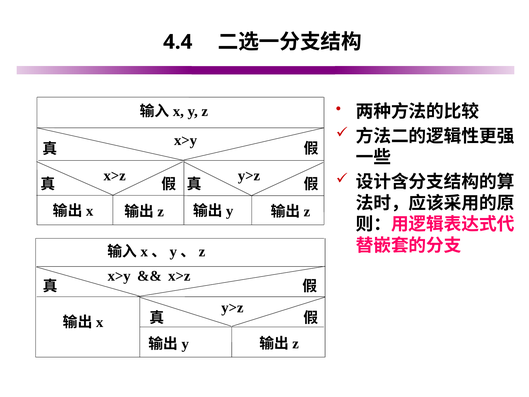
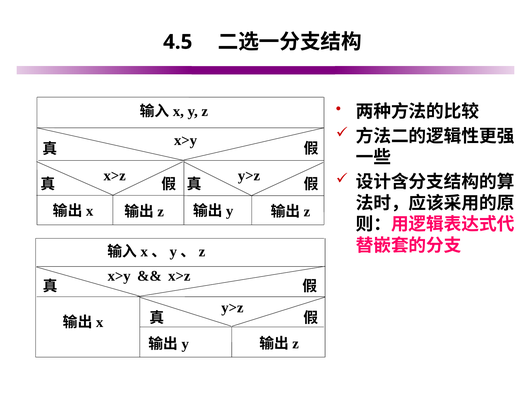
4.4: 4.4 -> 4.5
